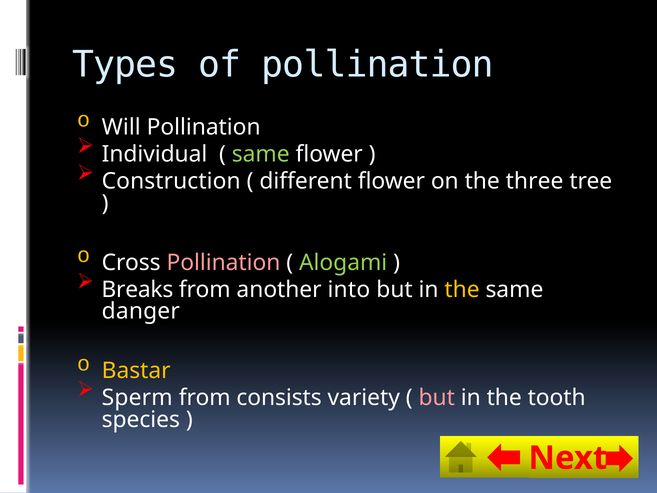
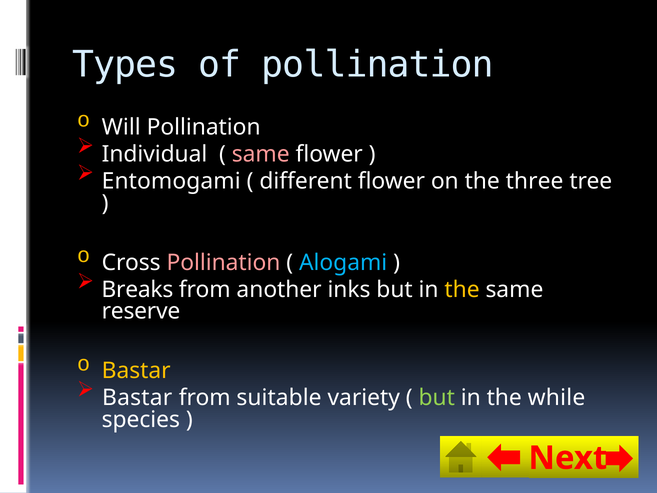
same at (261, 154) colour: light green -> pink
Construction: Construction -> Entomogami
Alogami colour: light green -> light blue
into: into -> inks
danger: danger -> reserve
Sperm at (137, 398): Sperm -> Bastar
consists: consists -> suitable
but at (437, 398) colour: pink -> light green
tooth: tooth -> while
